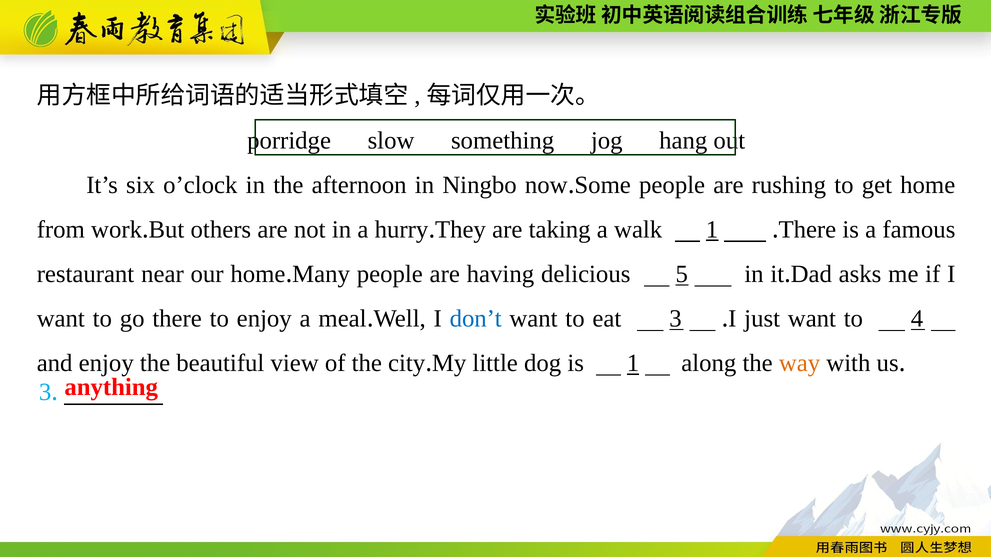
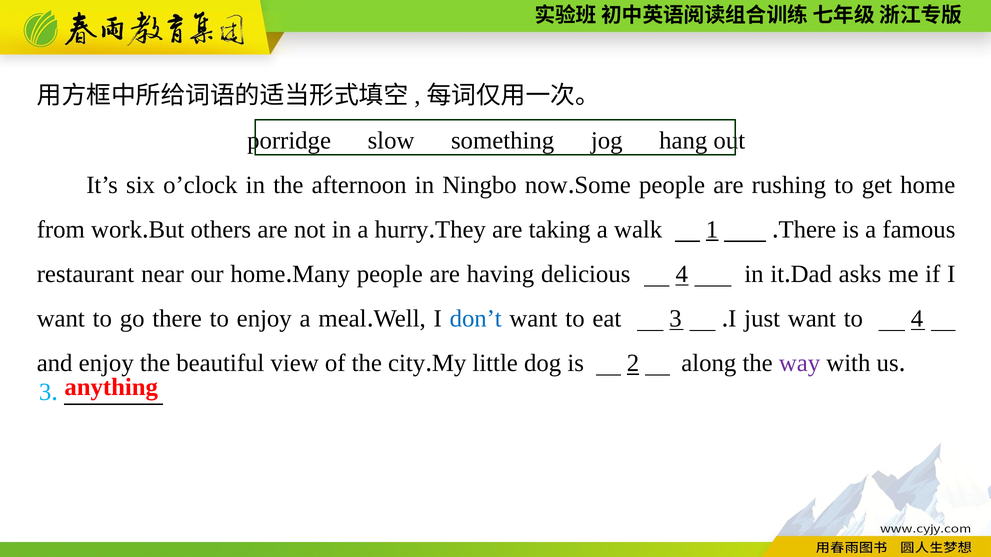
delicious 5: 5 -> 4
is 1: 1 -> 2
way colour: orange -> purple
